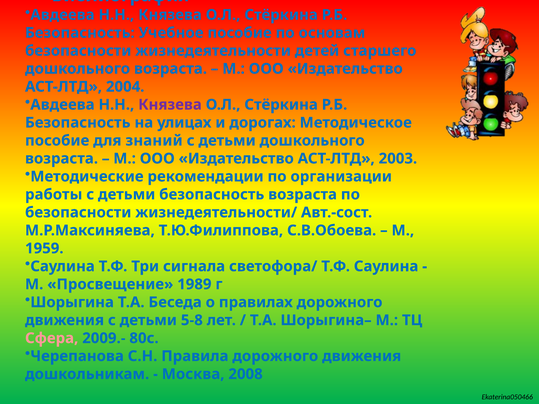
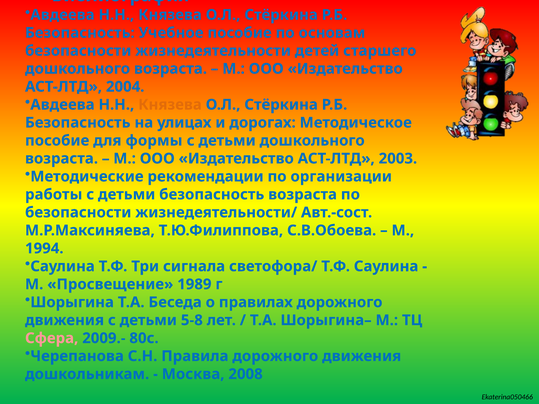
Князева at (170, 105) colour: purple -> orange
знаний: знаний -> формы
1959: 1959 -> 1994
